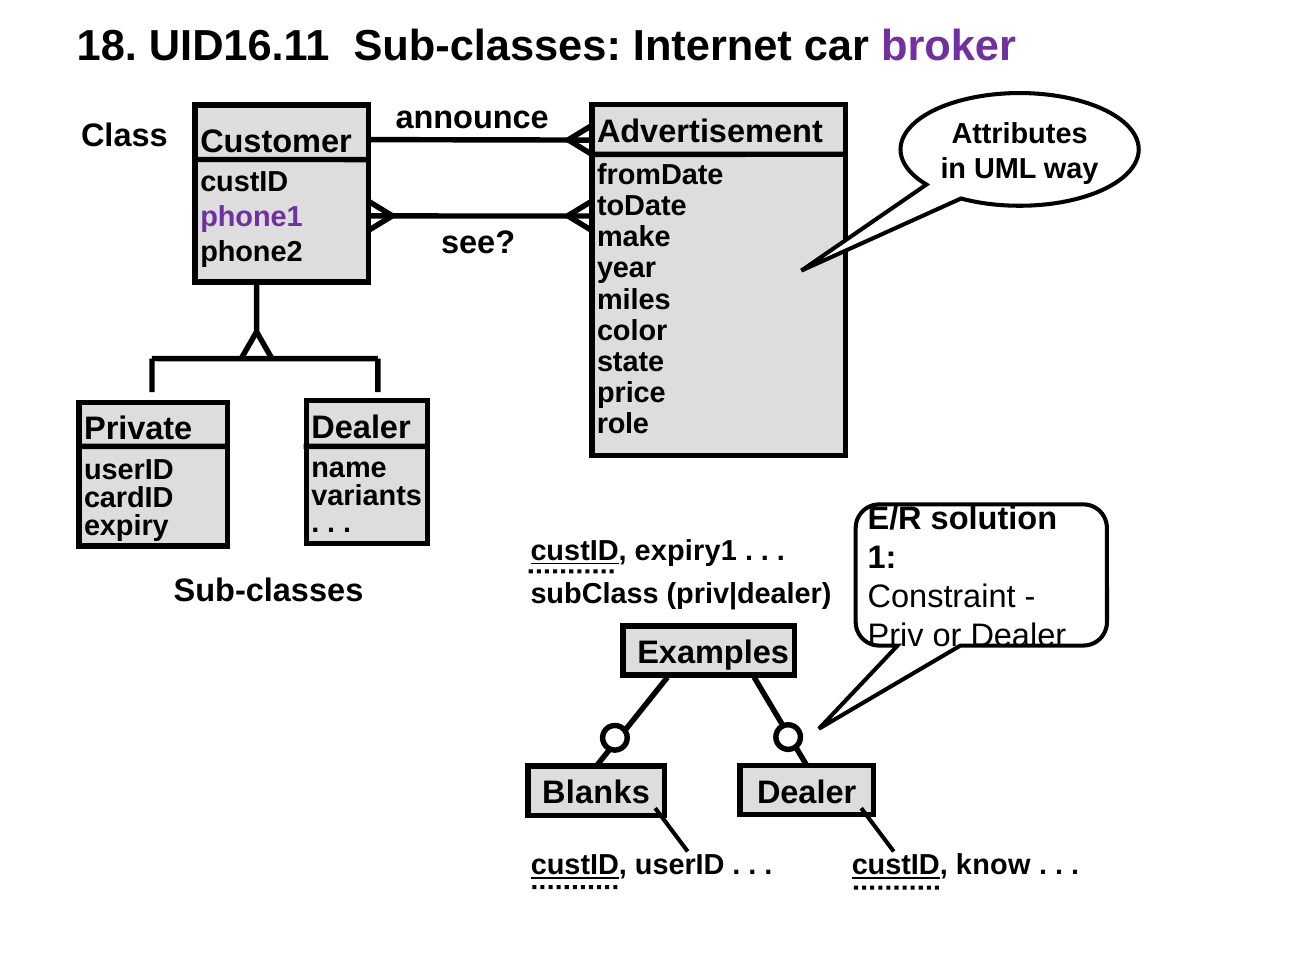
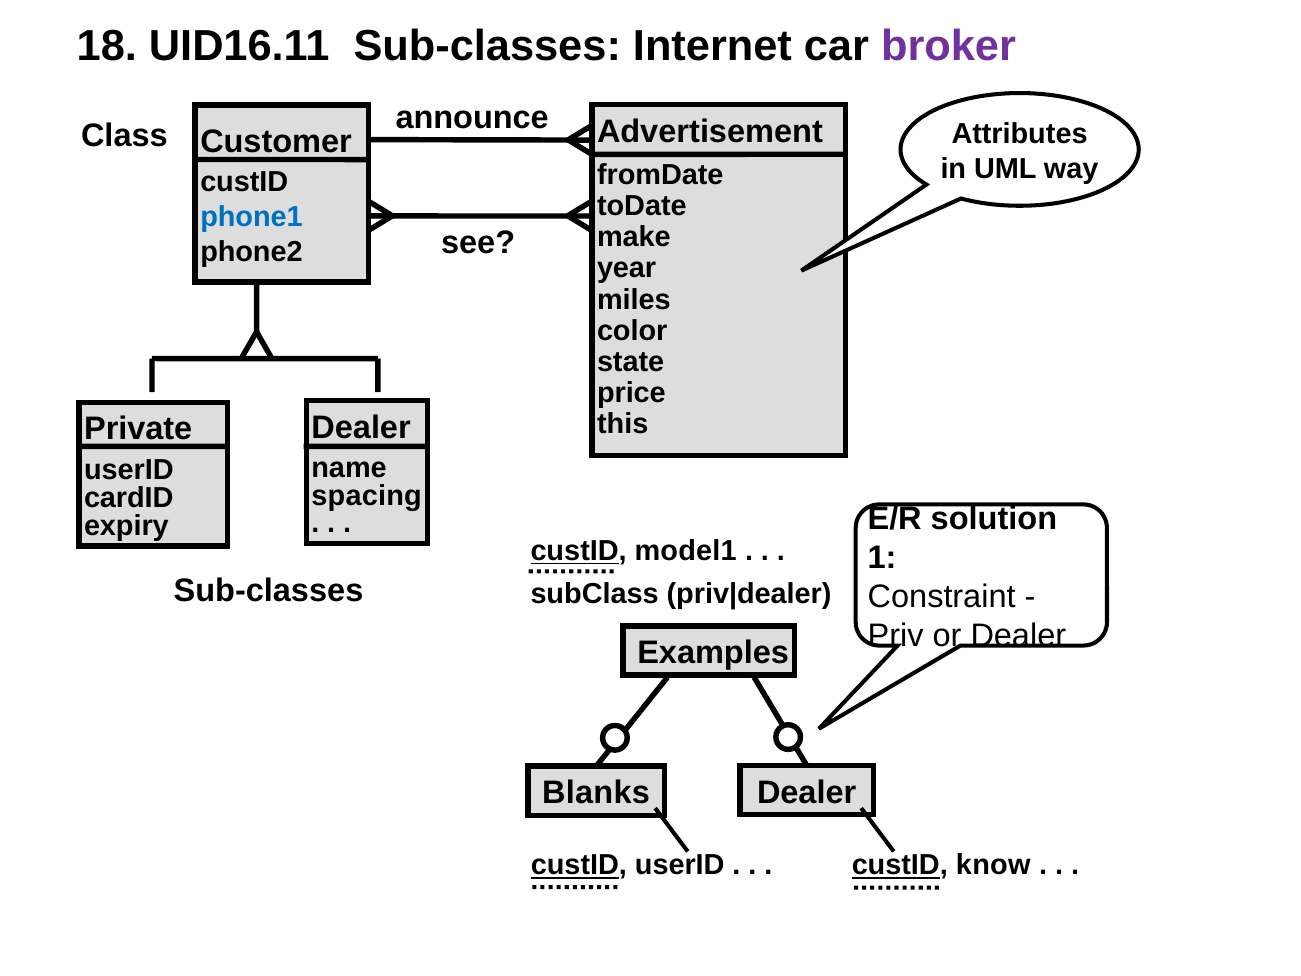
phone1 colour: purple -> blue
role: role -> this
variants: variants -> spacing
expiry1: expiry1 -> model1
